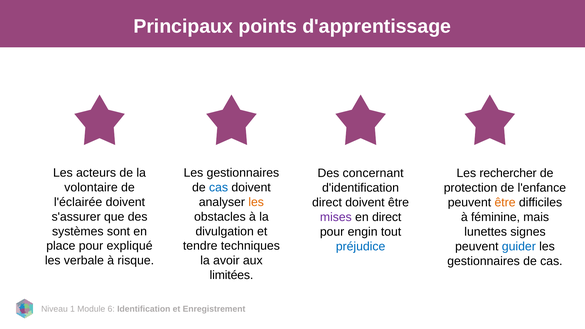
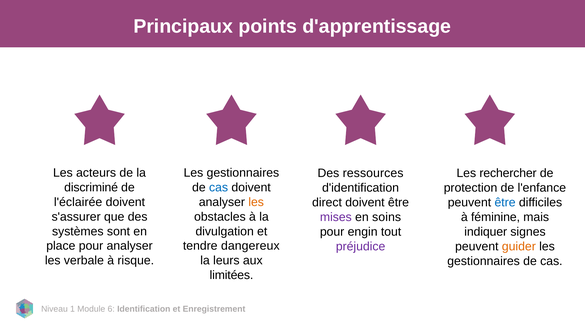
concernant: concernant -> ressources
volontaire: volontaire -> discriminé
être at (505, 203) colour: orange -> blue
en direct: direct -> soins
lunettes: lunettes -> indiquer
pour expliqué: expliqué -> analyser
techniques: techniques -> dangereux
préjudice colour: blue -> purple
guider colour: blue -> orange
avoir: avoir -> leurs
